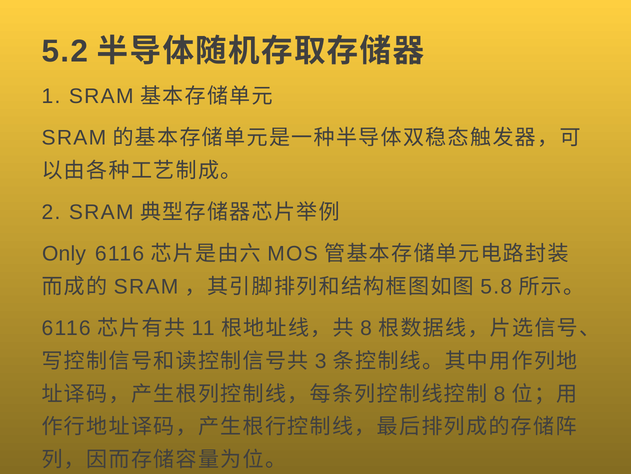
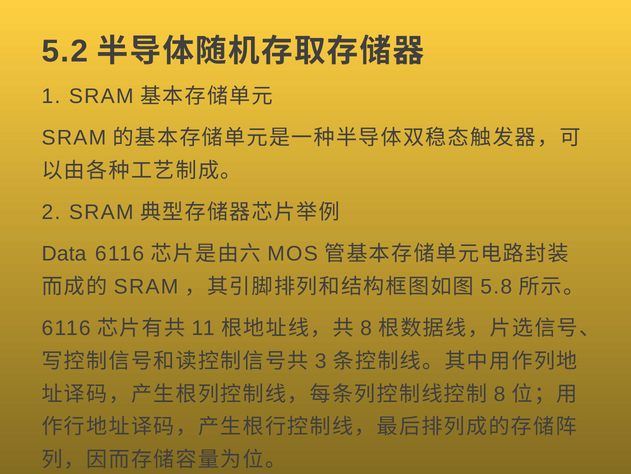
Only: Only -> Data
